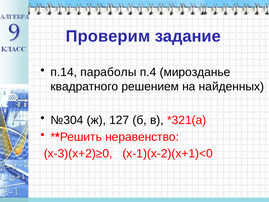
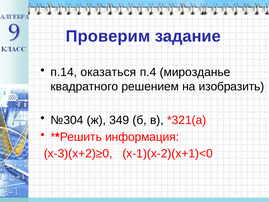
параболы: параболы -> оказаться
найденных: найденных -> изобразить
127: 127 -> 349
неравенство: неравенство -> информация
